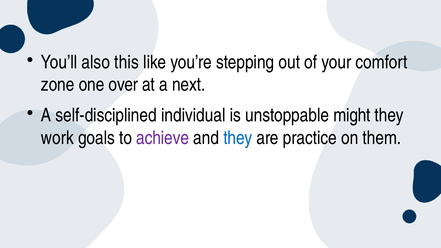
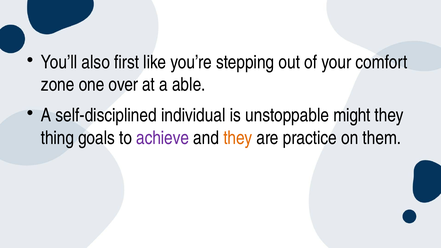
this: this -> first
next: next -> able
work: work -> thing
they at (238, 138) colour: blue -> orange
